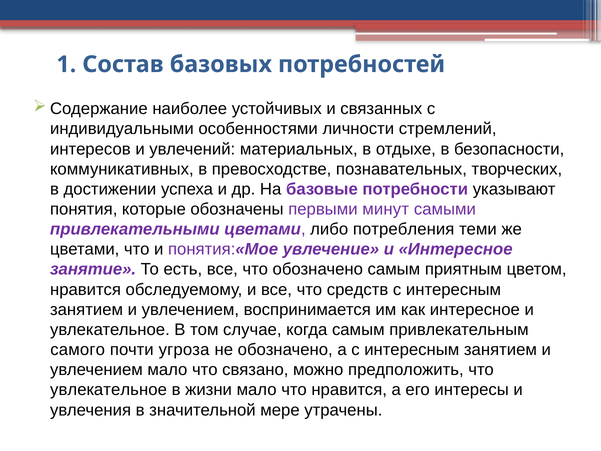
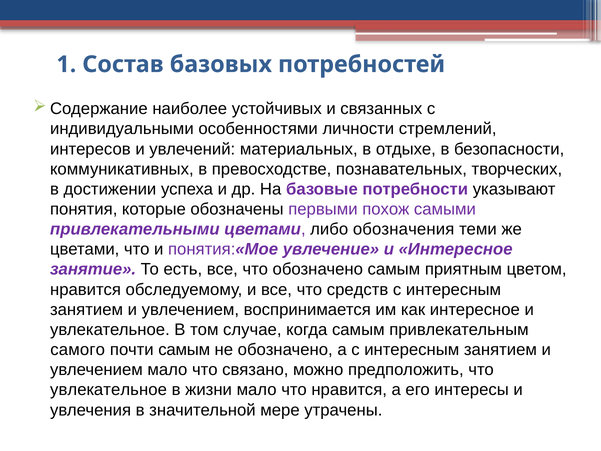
минут: минут -> похож
потребления: потребления -> обозначения
почти угроза: угроза -> самым
